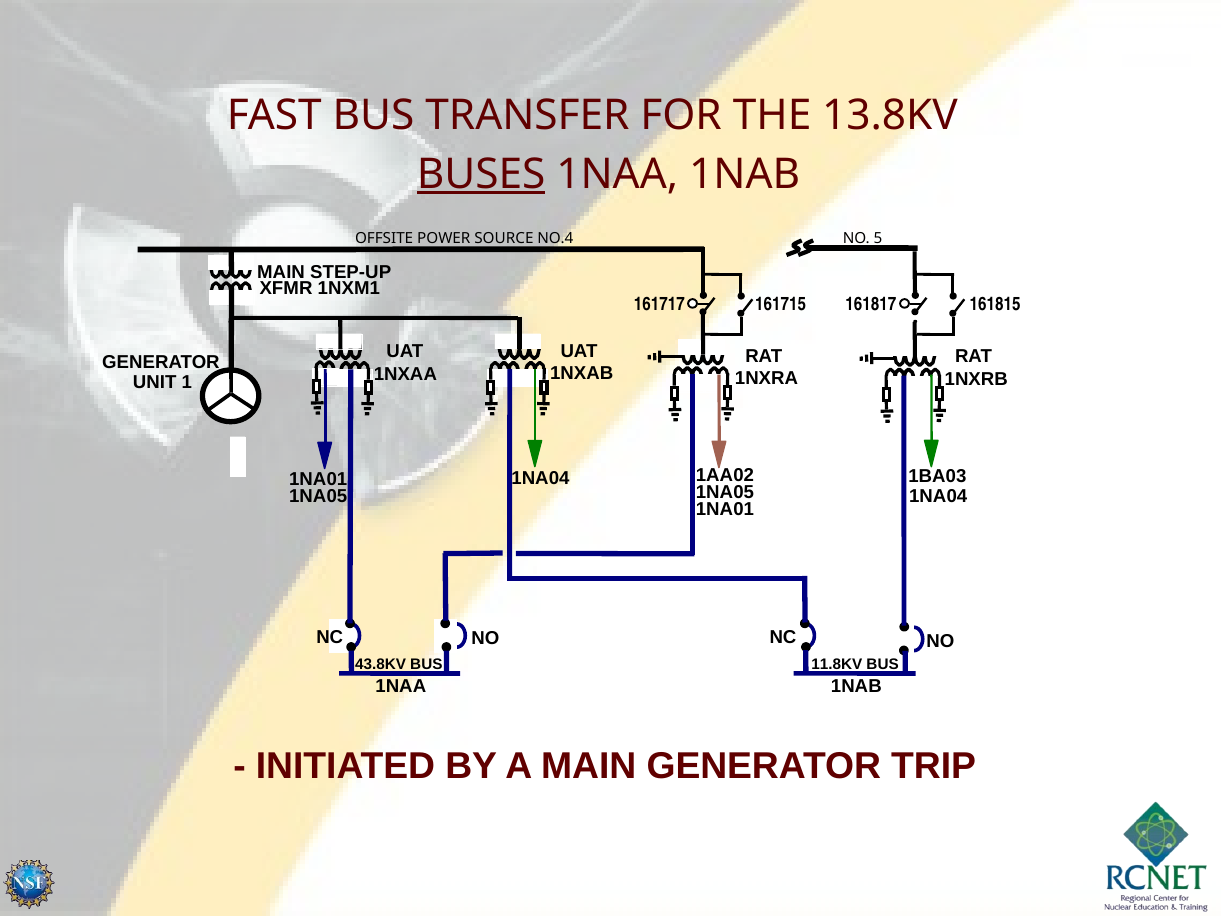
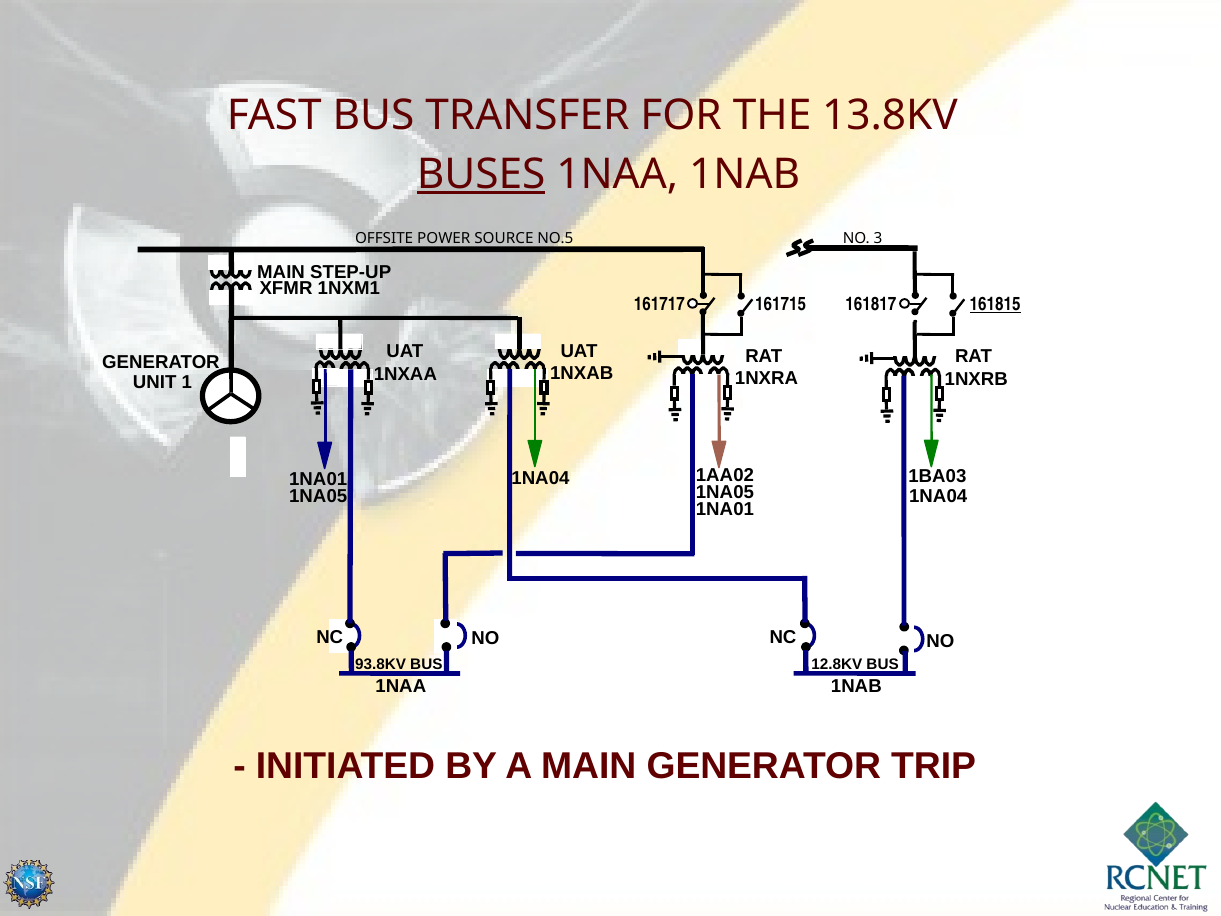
NO.4: NO.4 -> NO.5
5: 5 -> 3
161815 underline: none -> present
11.8KV: 11.8KV -> 12.8KV
43.8KV: 43.8KV -> 93.8KV
